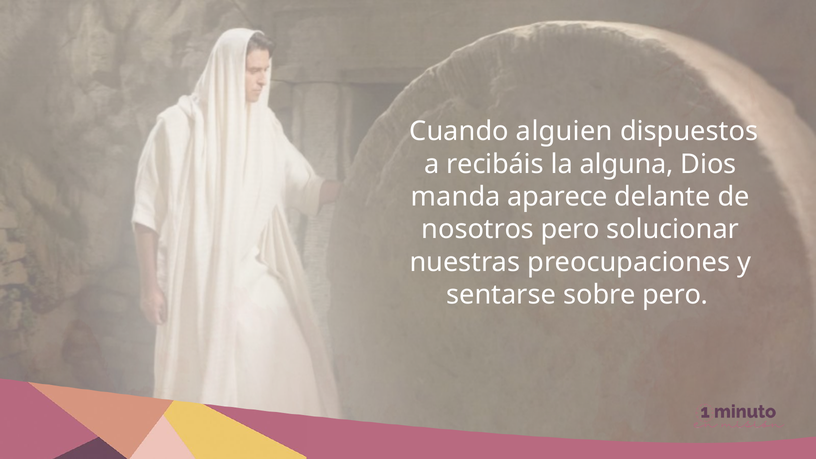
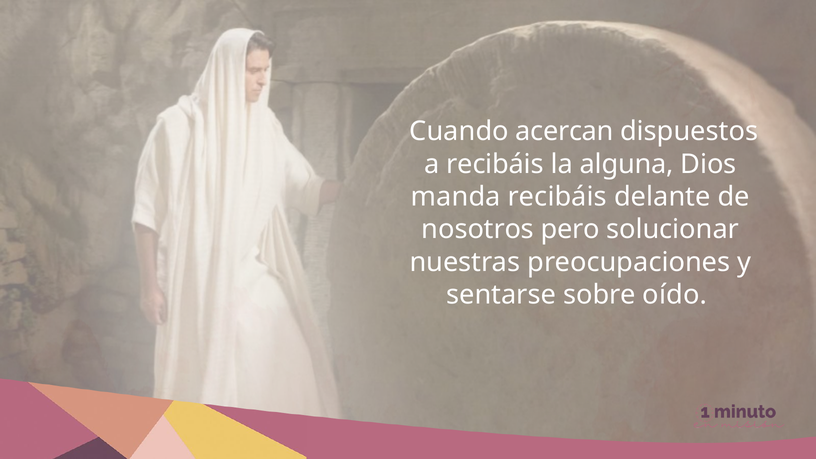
alguien: alguien -> acercan
manda aparece: aparece -> recibáis
sobre pero: pero -> oído
